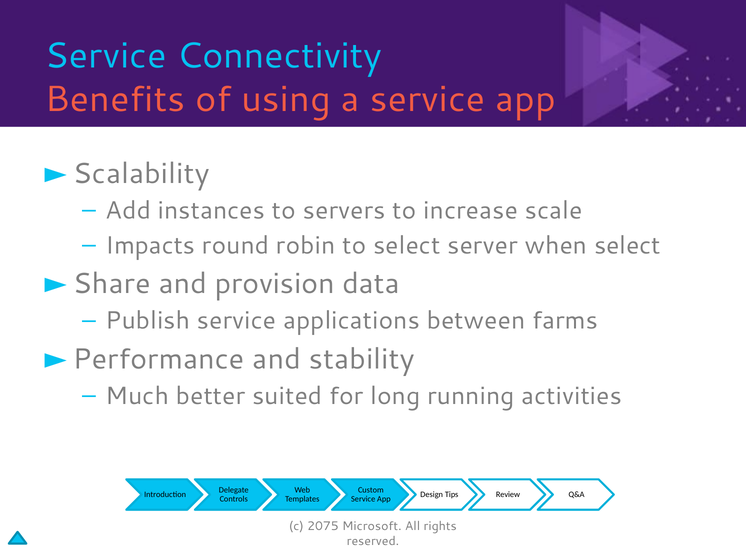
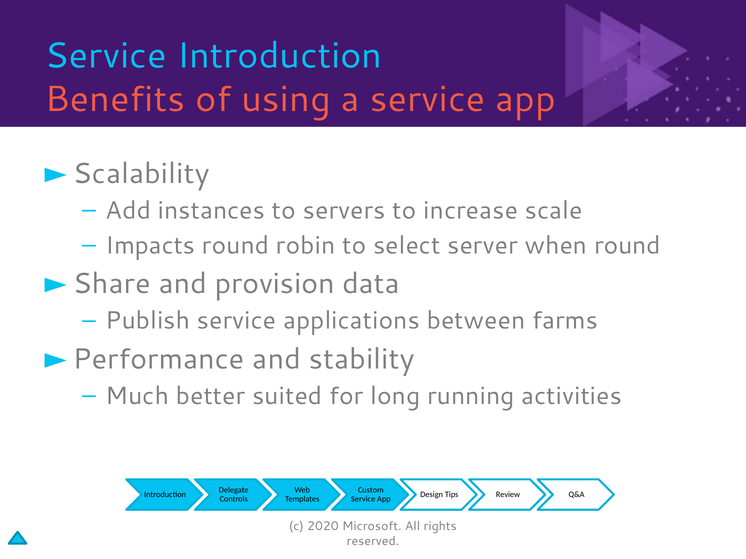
Service Connectivity: Connectivity -> Introduction
when select: select -> round
2075: 2075 -> 2020
